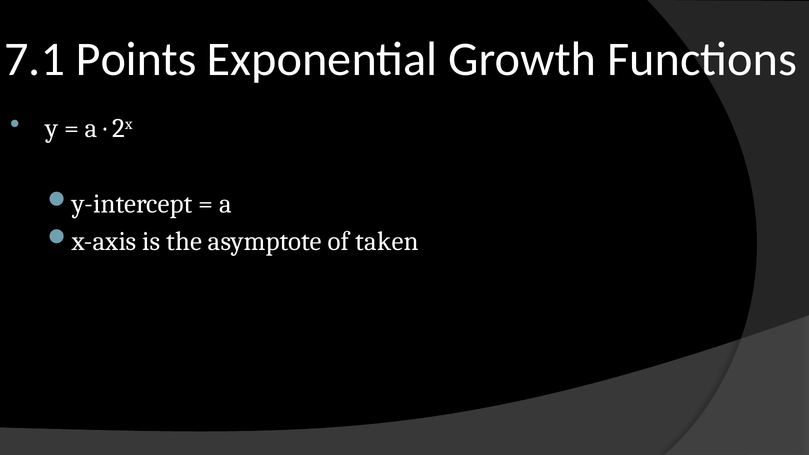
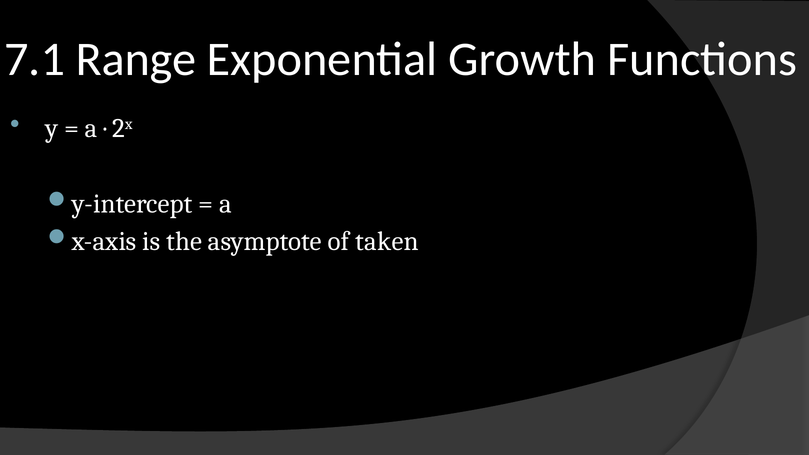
Points: Points -> Range
